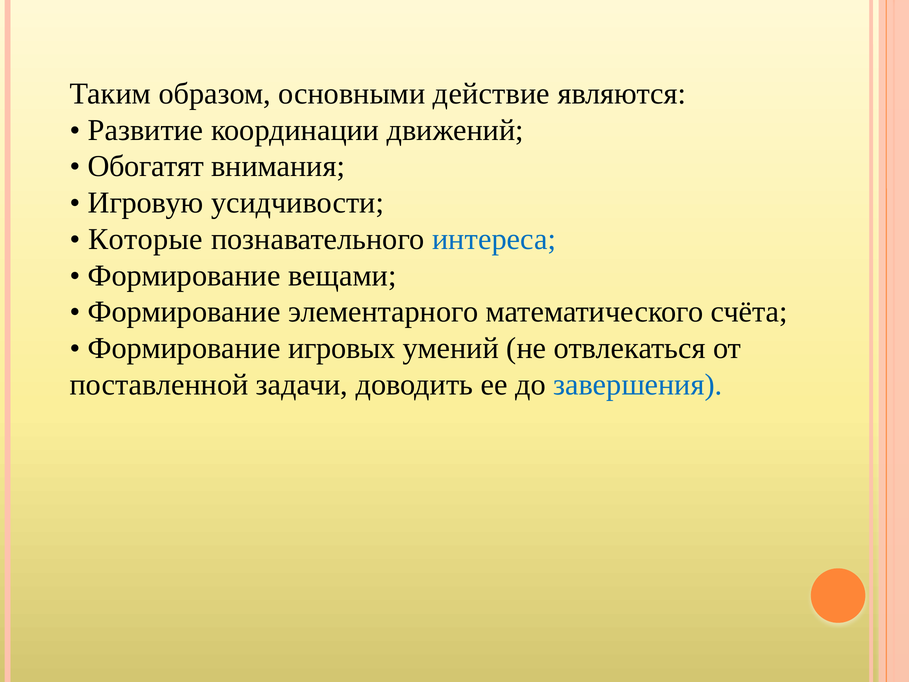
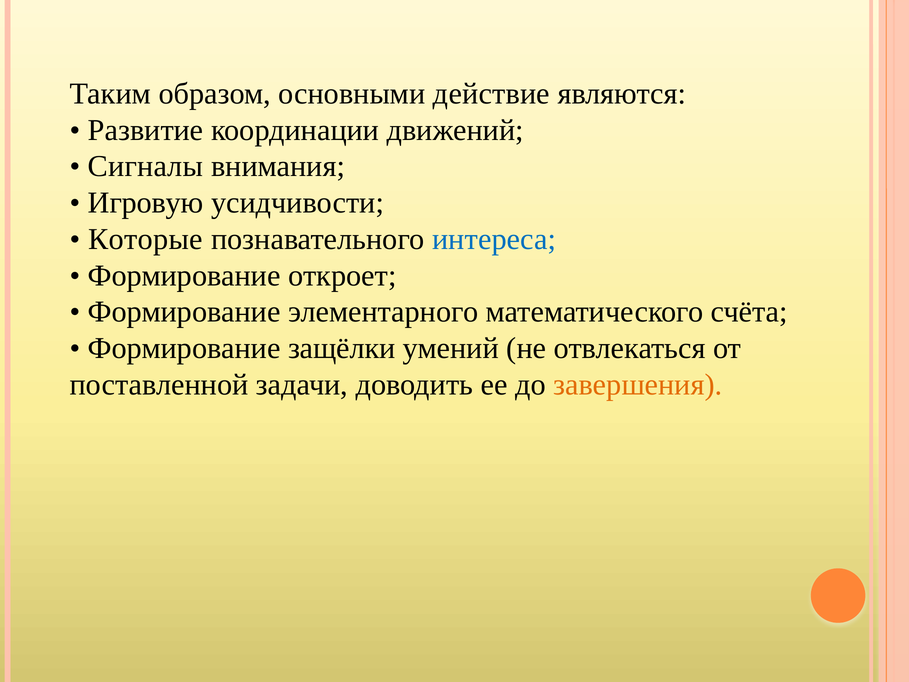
Обогатят: Обогатят -> Сигналы
вещами: вещами -> откроет
игровых: игровых -> защёлки
завершения colour: blue -> orange
